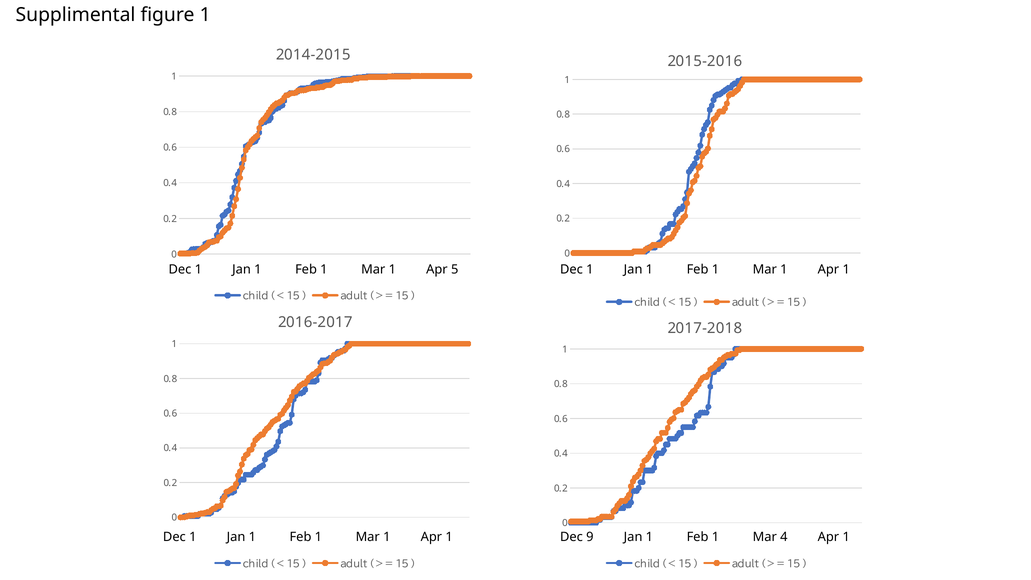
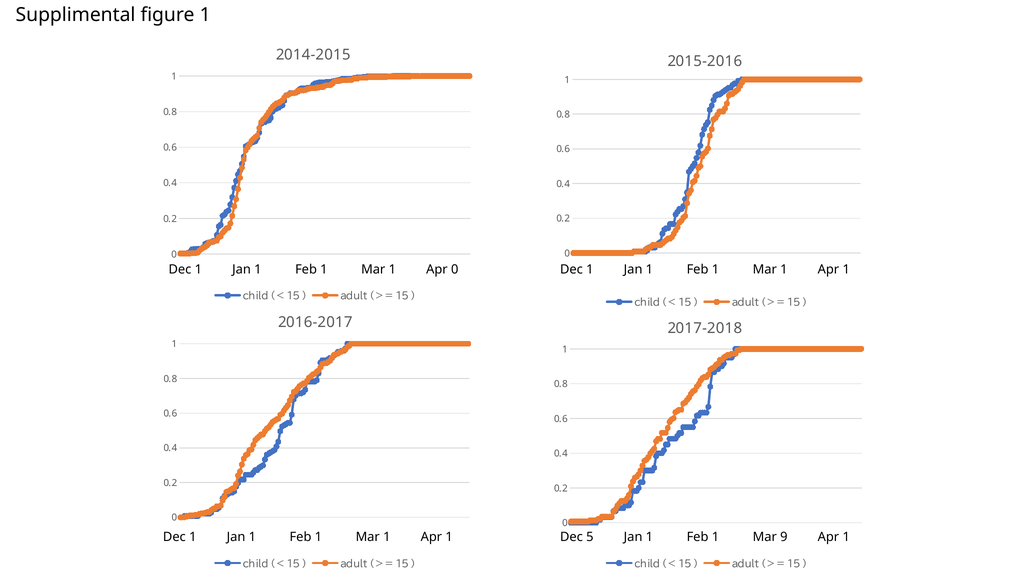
Apr 5: 5 -> 0
9: 9 -> 5
4: 4 -> 9
